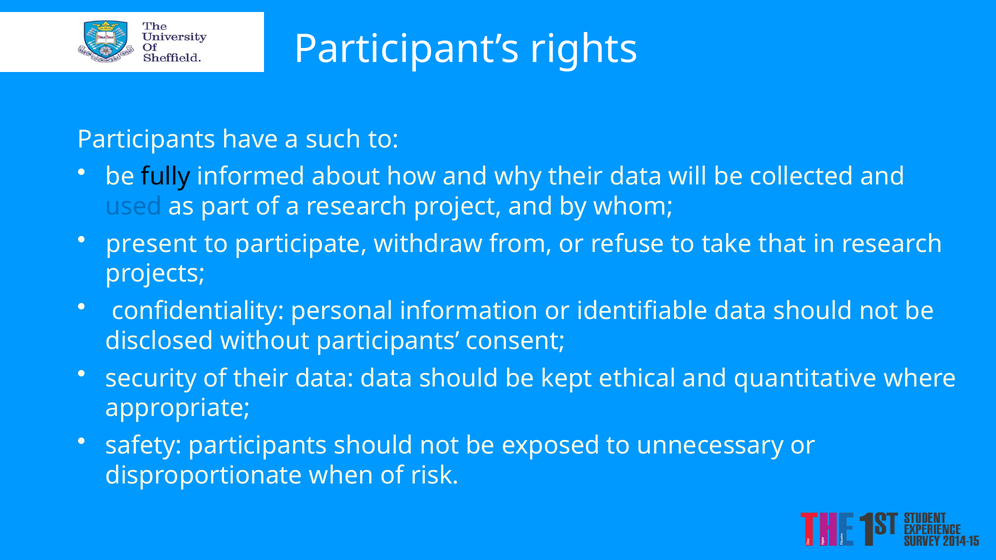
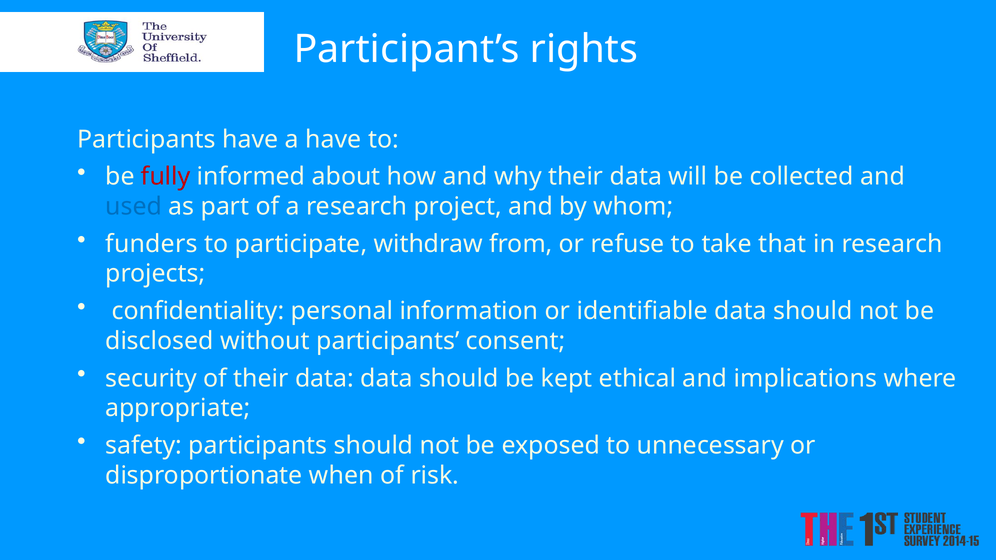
a such: such -> have
fully colour: black -> red
present: present -> funders
quantitative: quantitative -> implications
